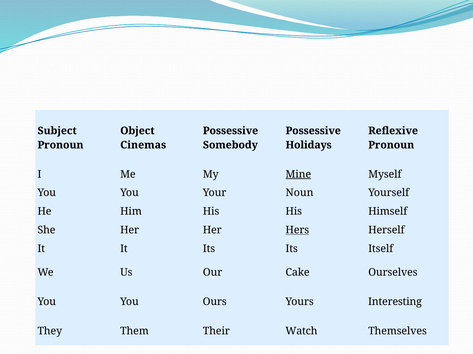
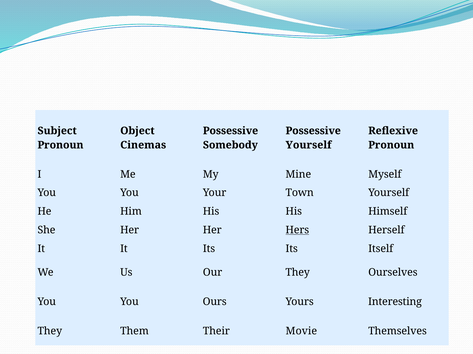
Holidays at (309, 145): Holidays -> Yourself
Mine underline: present -> none
Noun: Noun -> Town
Our Cake: Cake -> They
Watch: Watch -> Movie
